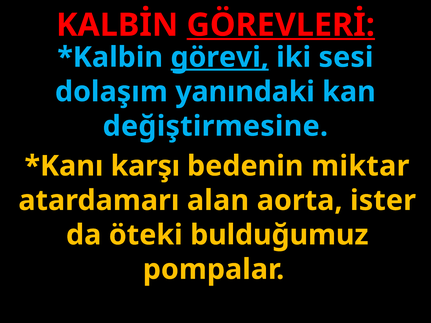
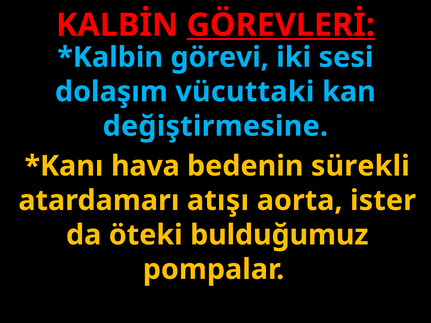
görevi underline: present -> none
yanındaki: yanındaki -> vücuttaki
karşı: karşı -> hava
miktar: miktar -> sürekli
alan: alan -> atışı
